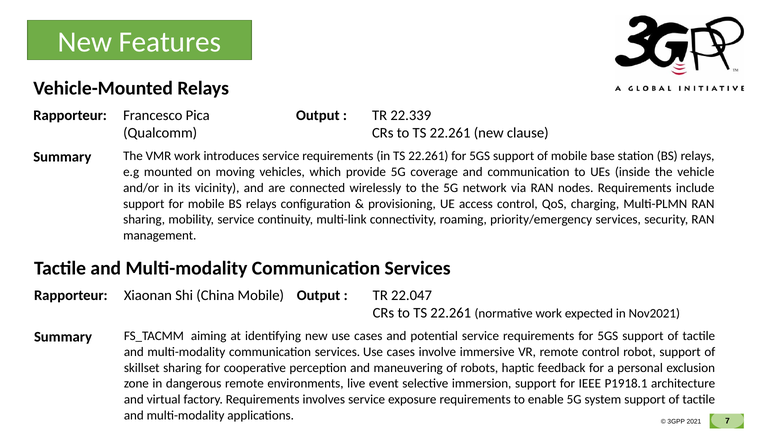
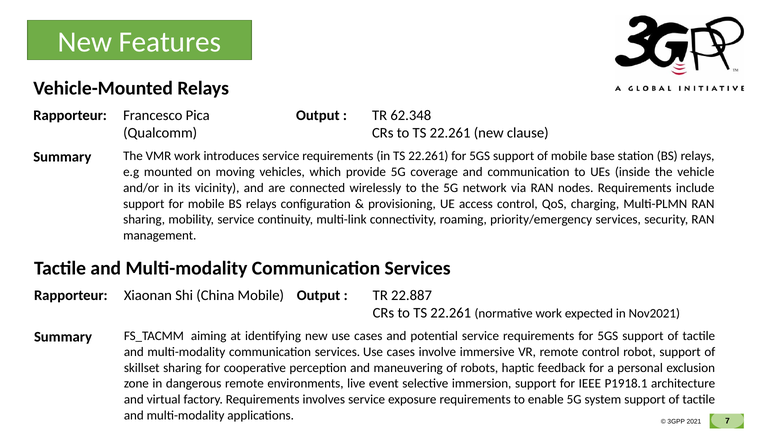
22.339: 22.339 -> 62.348
22.047: 22.047 -> 22.887
